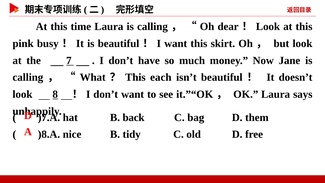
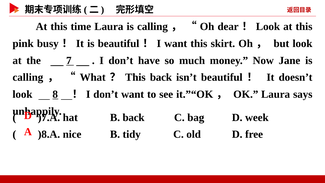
This each: each -> back
them: them -> week
